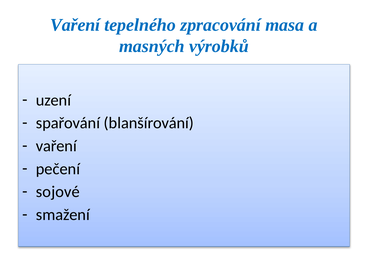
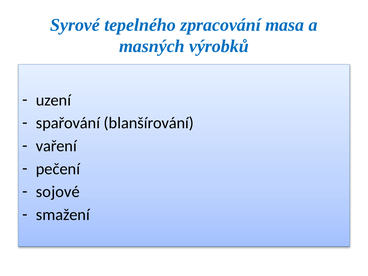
Vaření at (75, 25): Vaření -> Syrové
